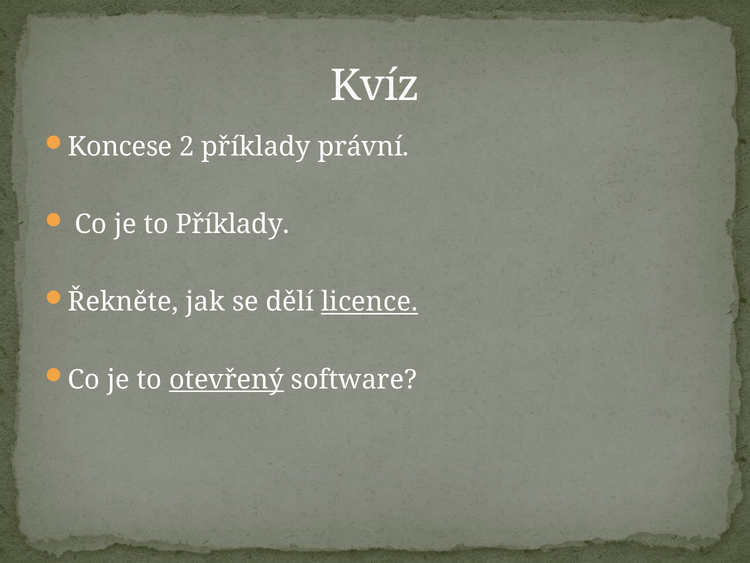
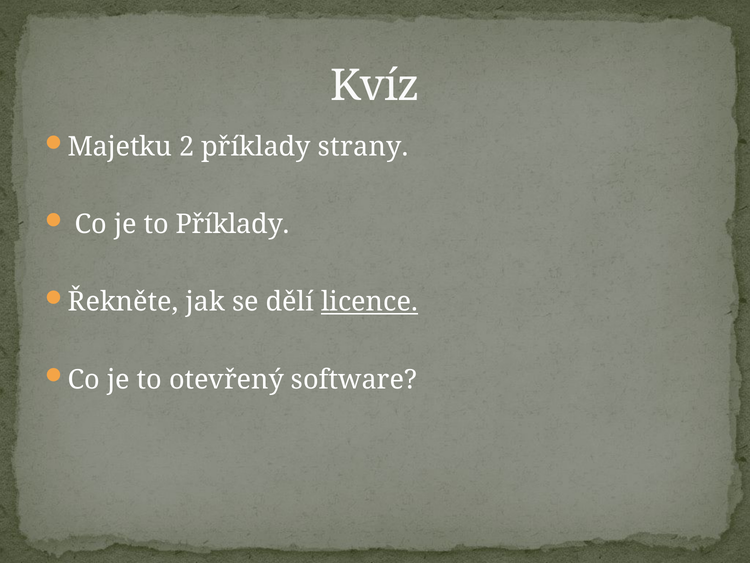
Koncese: Koncese -> Majetku
právní: právní -> strany
otevřený underline: present -> none
